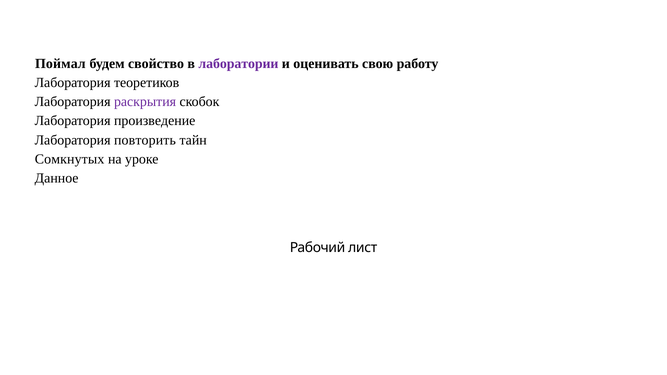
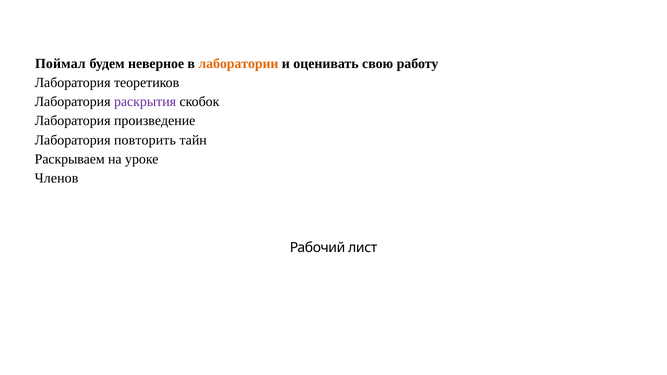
свойство: свойство -> неверное
лаборатории colour: purple -> orange
Сомкнутых: Сомкнутых -> Раскрываем
Данное: Данное -> Членов
